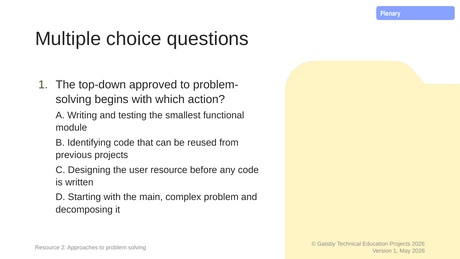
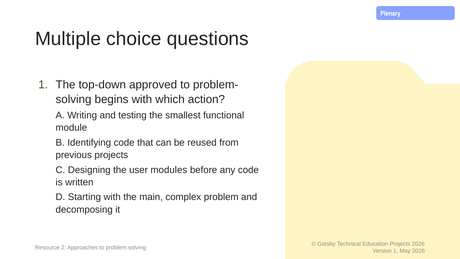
user resource: resource -> modules
